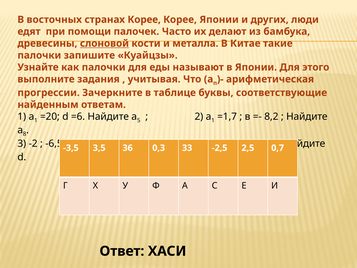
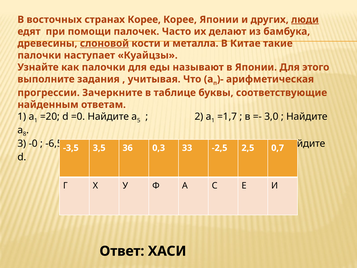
люди underline: none -> present
запишите: запишите -> наступает
=6: =6 -> =0
8,2: 8,2 -> 3,0
-2: -2 -> -0
